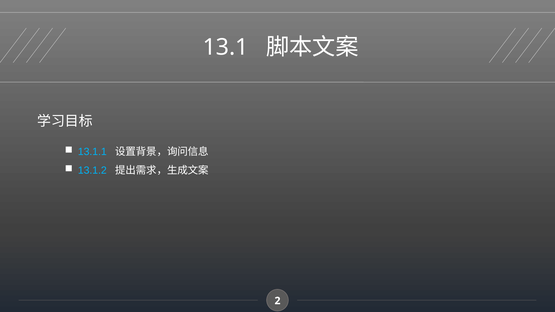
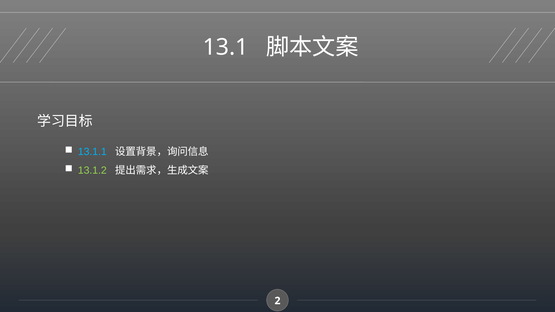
13.1.2 colour: light blue -> light green
